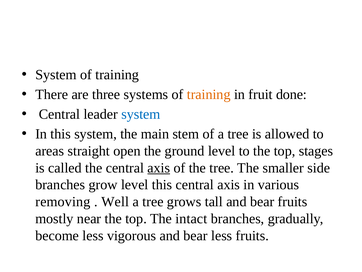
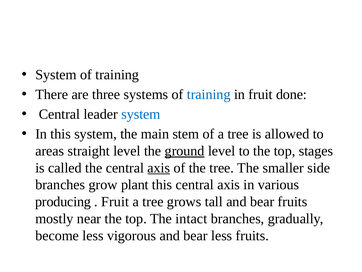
training at (209, 94) colour: orange -> blue
straight open: open -> level
ground underline: none -> present
grow level: level -> plant
removing: removing -> producing
Well at (115, 201): Well -> Fruit
